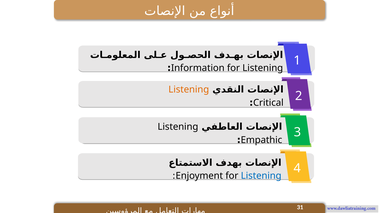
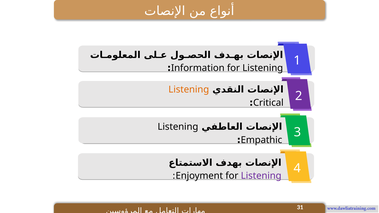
Listening at (261, 176) colour: blue -> purple
